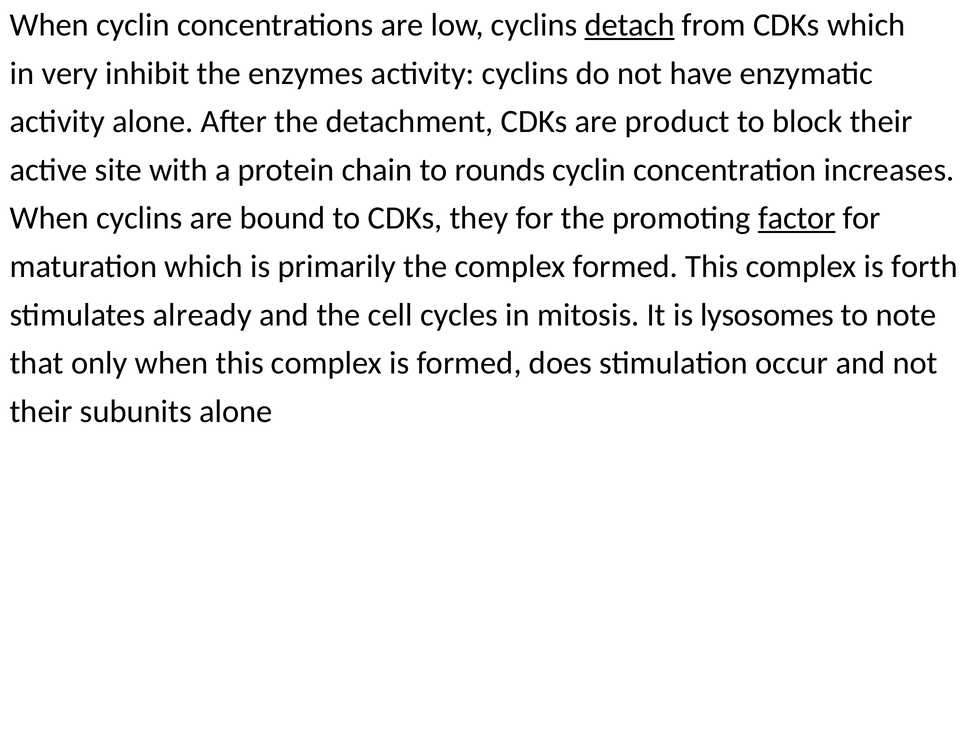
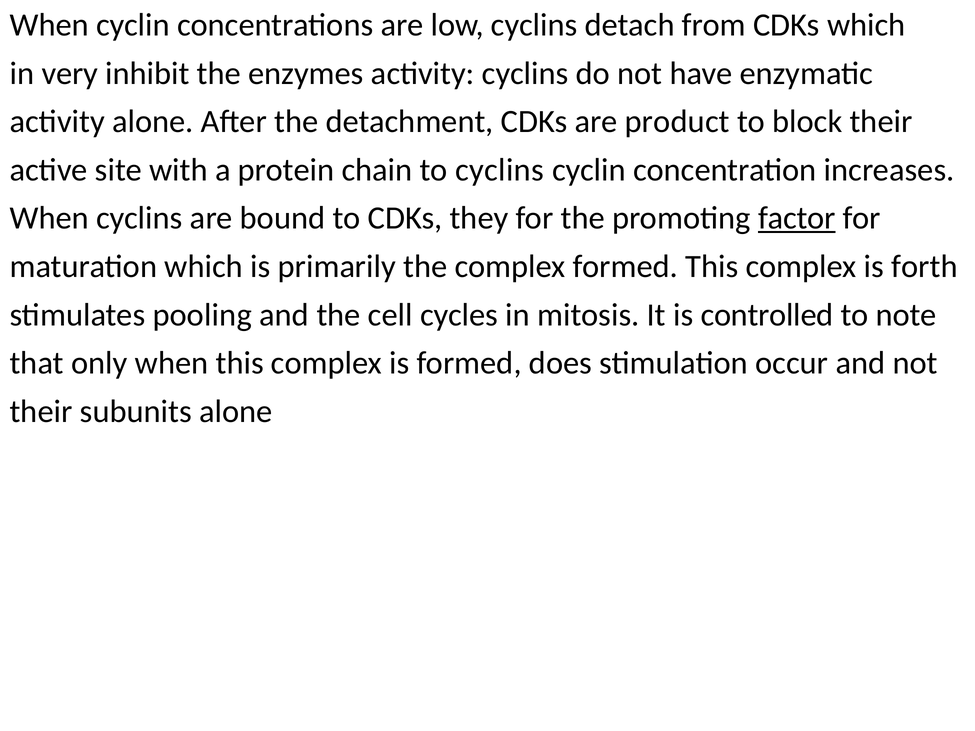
detach underline: present -> none
to rounds: rounds -> cyclins
already: already -> pooling
lysosomes: lysosomes -> controlled
